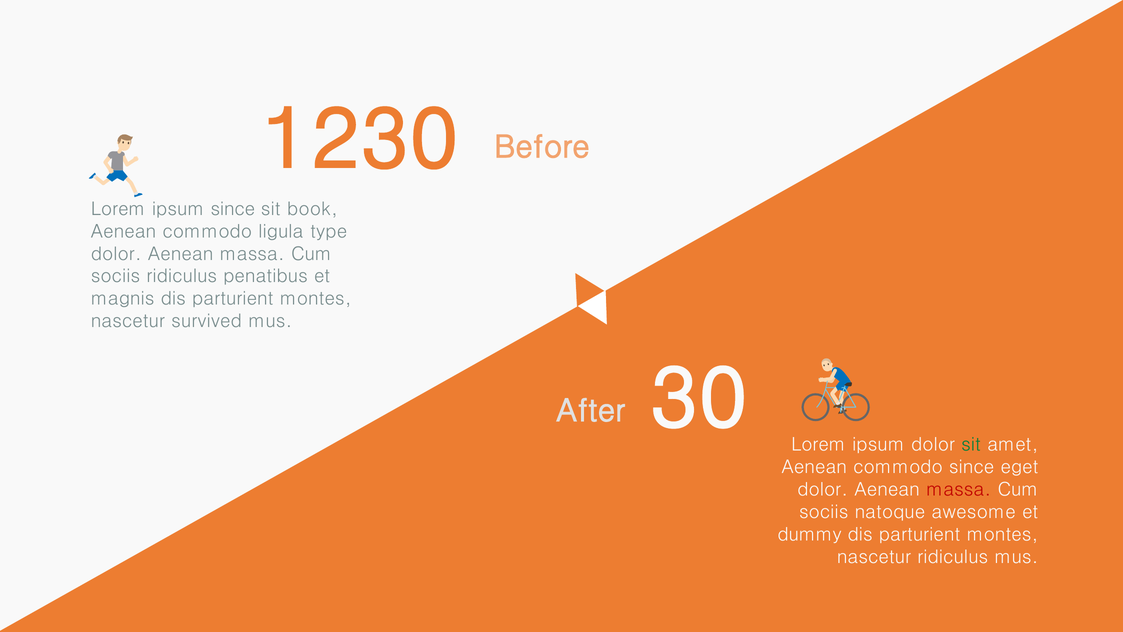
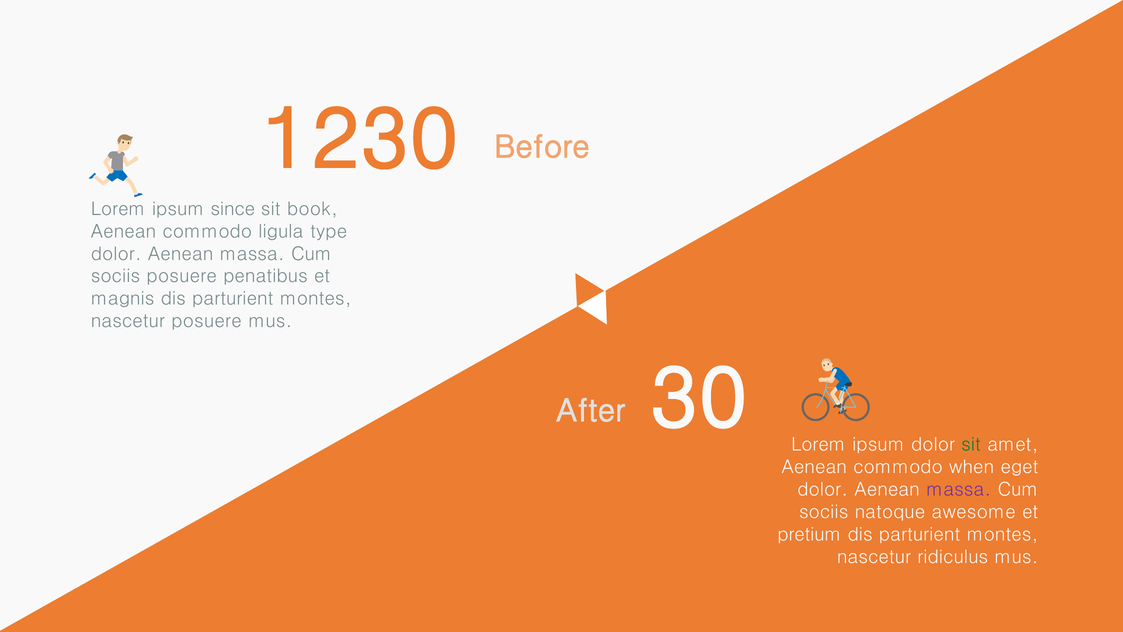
sociis ridiculus: ridiculus -> posuere
nascetur survived: survived -> posuere
commodo since: since -> when
massa at (959, 489) colour: red -> purple
dummy: dummy -> pretium
